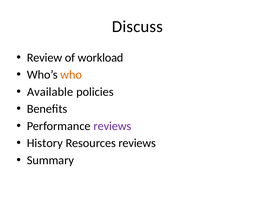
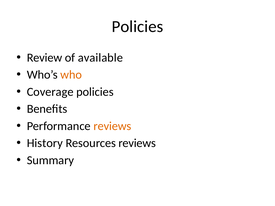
Discuss at (137, 27): Discuss -> Policies
workload: workload -> available
Available: Available -> Coverage
reviews at (112, 126) colour: purple -> orange
